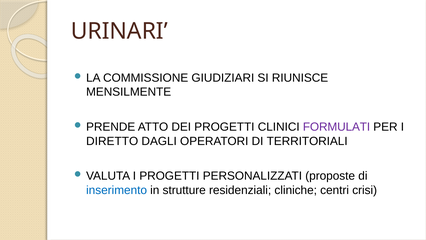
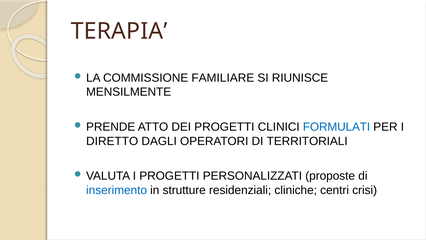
URINARI: URINARI -> TERAPIA
GIUDIZIARI: GIUDIZIARI -> FAMILIARE
FORMULATI colour: purple -> blue
